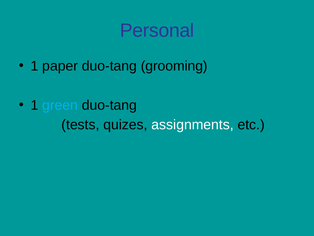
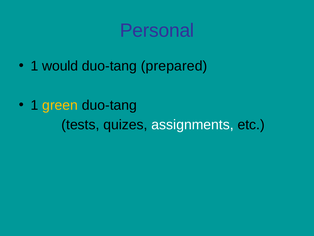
paper: paper -> would
grooming: grooming -> prepared
green colour: light blue -> yellow
